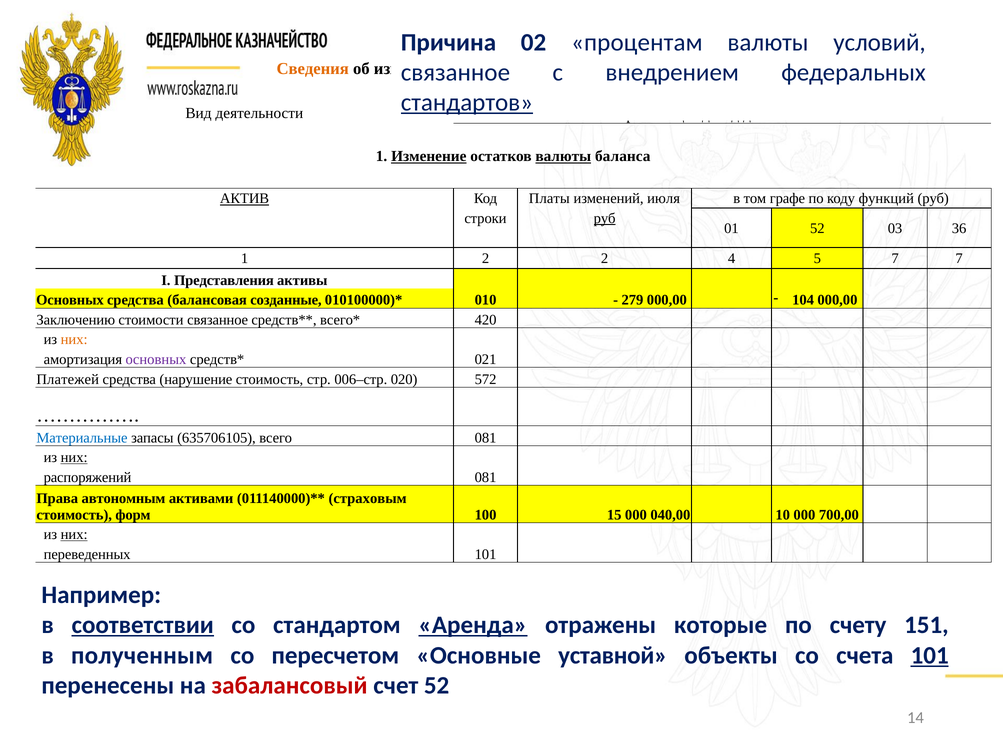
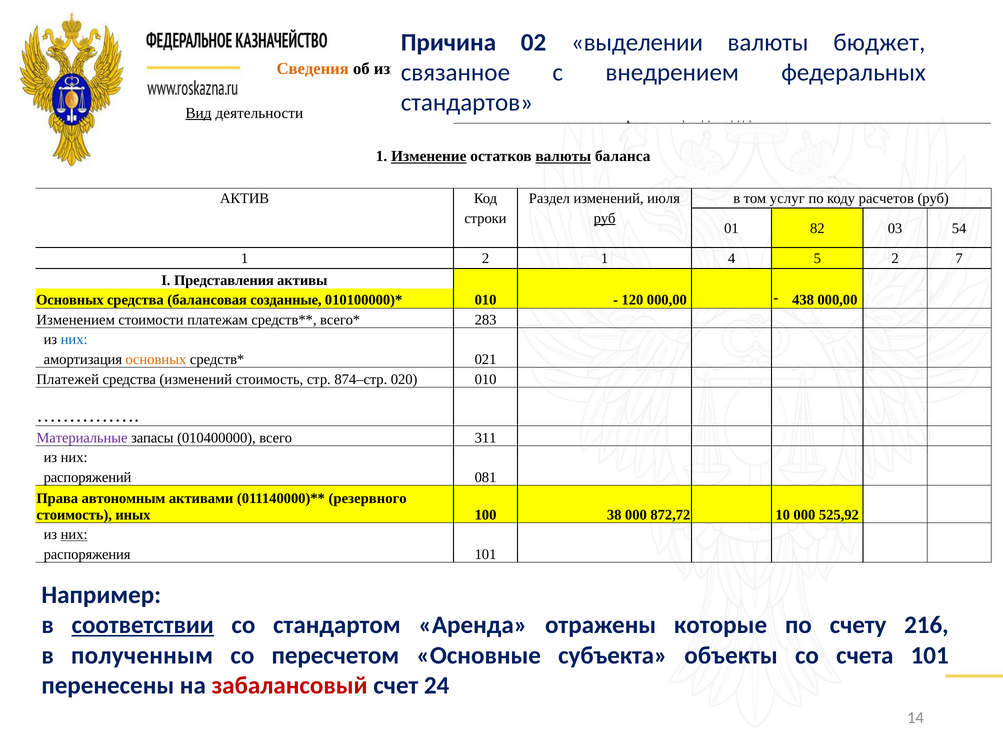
процентам: процентам -> выделении
условий: условий -> бюджет
стандартов underline: present -> none
Вид underline: none -> present
АКТИВ underline: present -> none
Платы: Платы -> Раздел
графе: графе -> услуг
функций: функций -> расчетов
01 52: 52 -> 82
36: 36 -> 54
2 2: 2 -> 1
5 7: 7 -> 2
279: 279 -> 120
104: 104 -> 438
Заключению: Заключению -> Изменением
стоимости связанное: связанное -> платежам
420: 420 -> 283
них at (74, 340) colour: orange -> blue
основных at (156, 360) colour: purple -> orange
средства нарушение: нарушение -> изменений
006–стр: 006–стр -> 874–стр
020 572: 572 -> 010
Материальные colour: blue -> purple
635706105: 635706105 -> 010400000
всего 081: 081 -> 311
них at (74, 458) underline: present -> none
страховым: страховым -> резервного
форм: форм -> иных
15: 15 -> 38
040,00: 040,00 -> 872,72
700,00: 700,00 -> 525,92
переведенных: переведенных -> распоряжения
Аренда underline: present -> none
151: 151 -> 216
уставной: уставной -> субъекта
101 at (930, 655) underline: present -> none
счет 52: 52 -> 24
